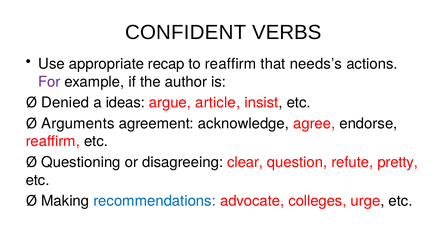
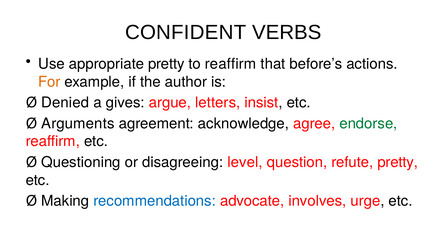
appropriate recap: recap -> pretty
needs’s: needs’s -> before’s
For colour: purple -> orange
ideas: ideas -> gives
article: article -> letters
endorse colour: black -> green
clear: clear -> level
colleges: colleges -> involves
